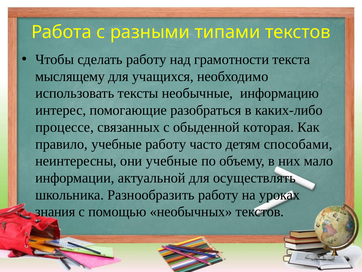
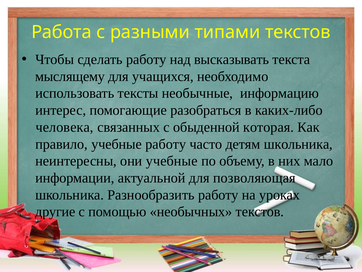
грамотности: грамотности -> высказывать
процессе: процессе -> человека
детям способами: способами -> школьника
осуществлять: осуществлять -> позволяющая
знания: знания -> другие
